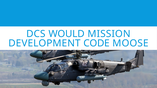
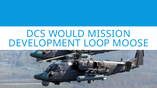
CODE: CODE -> LOOP
